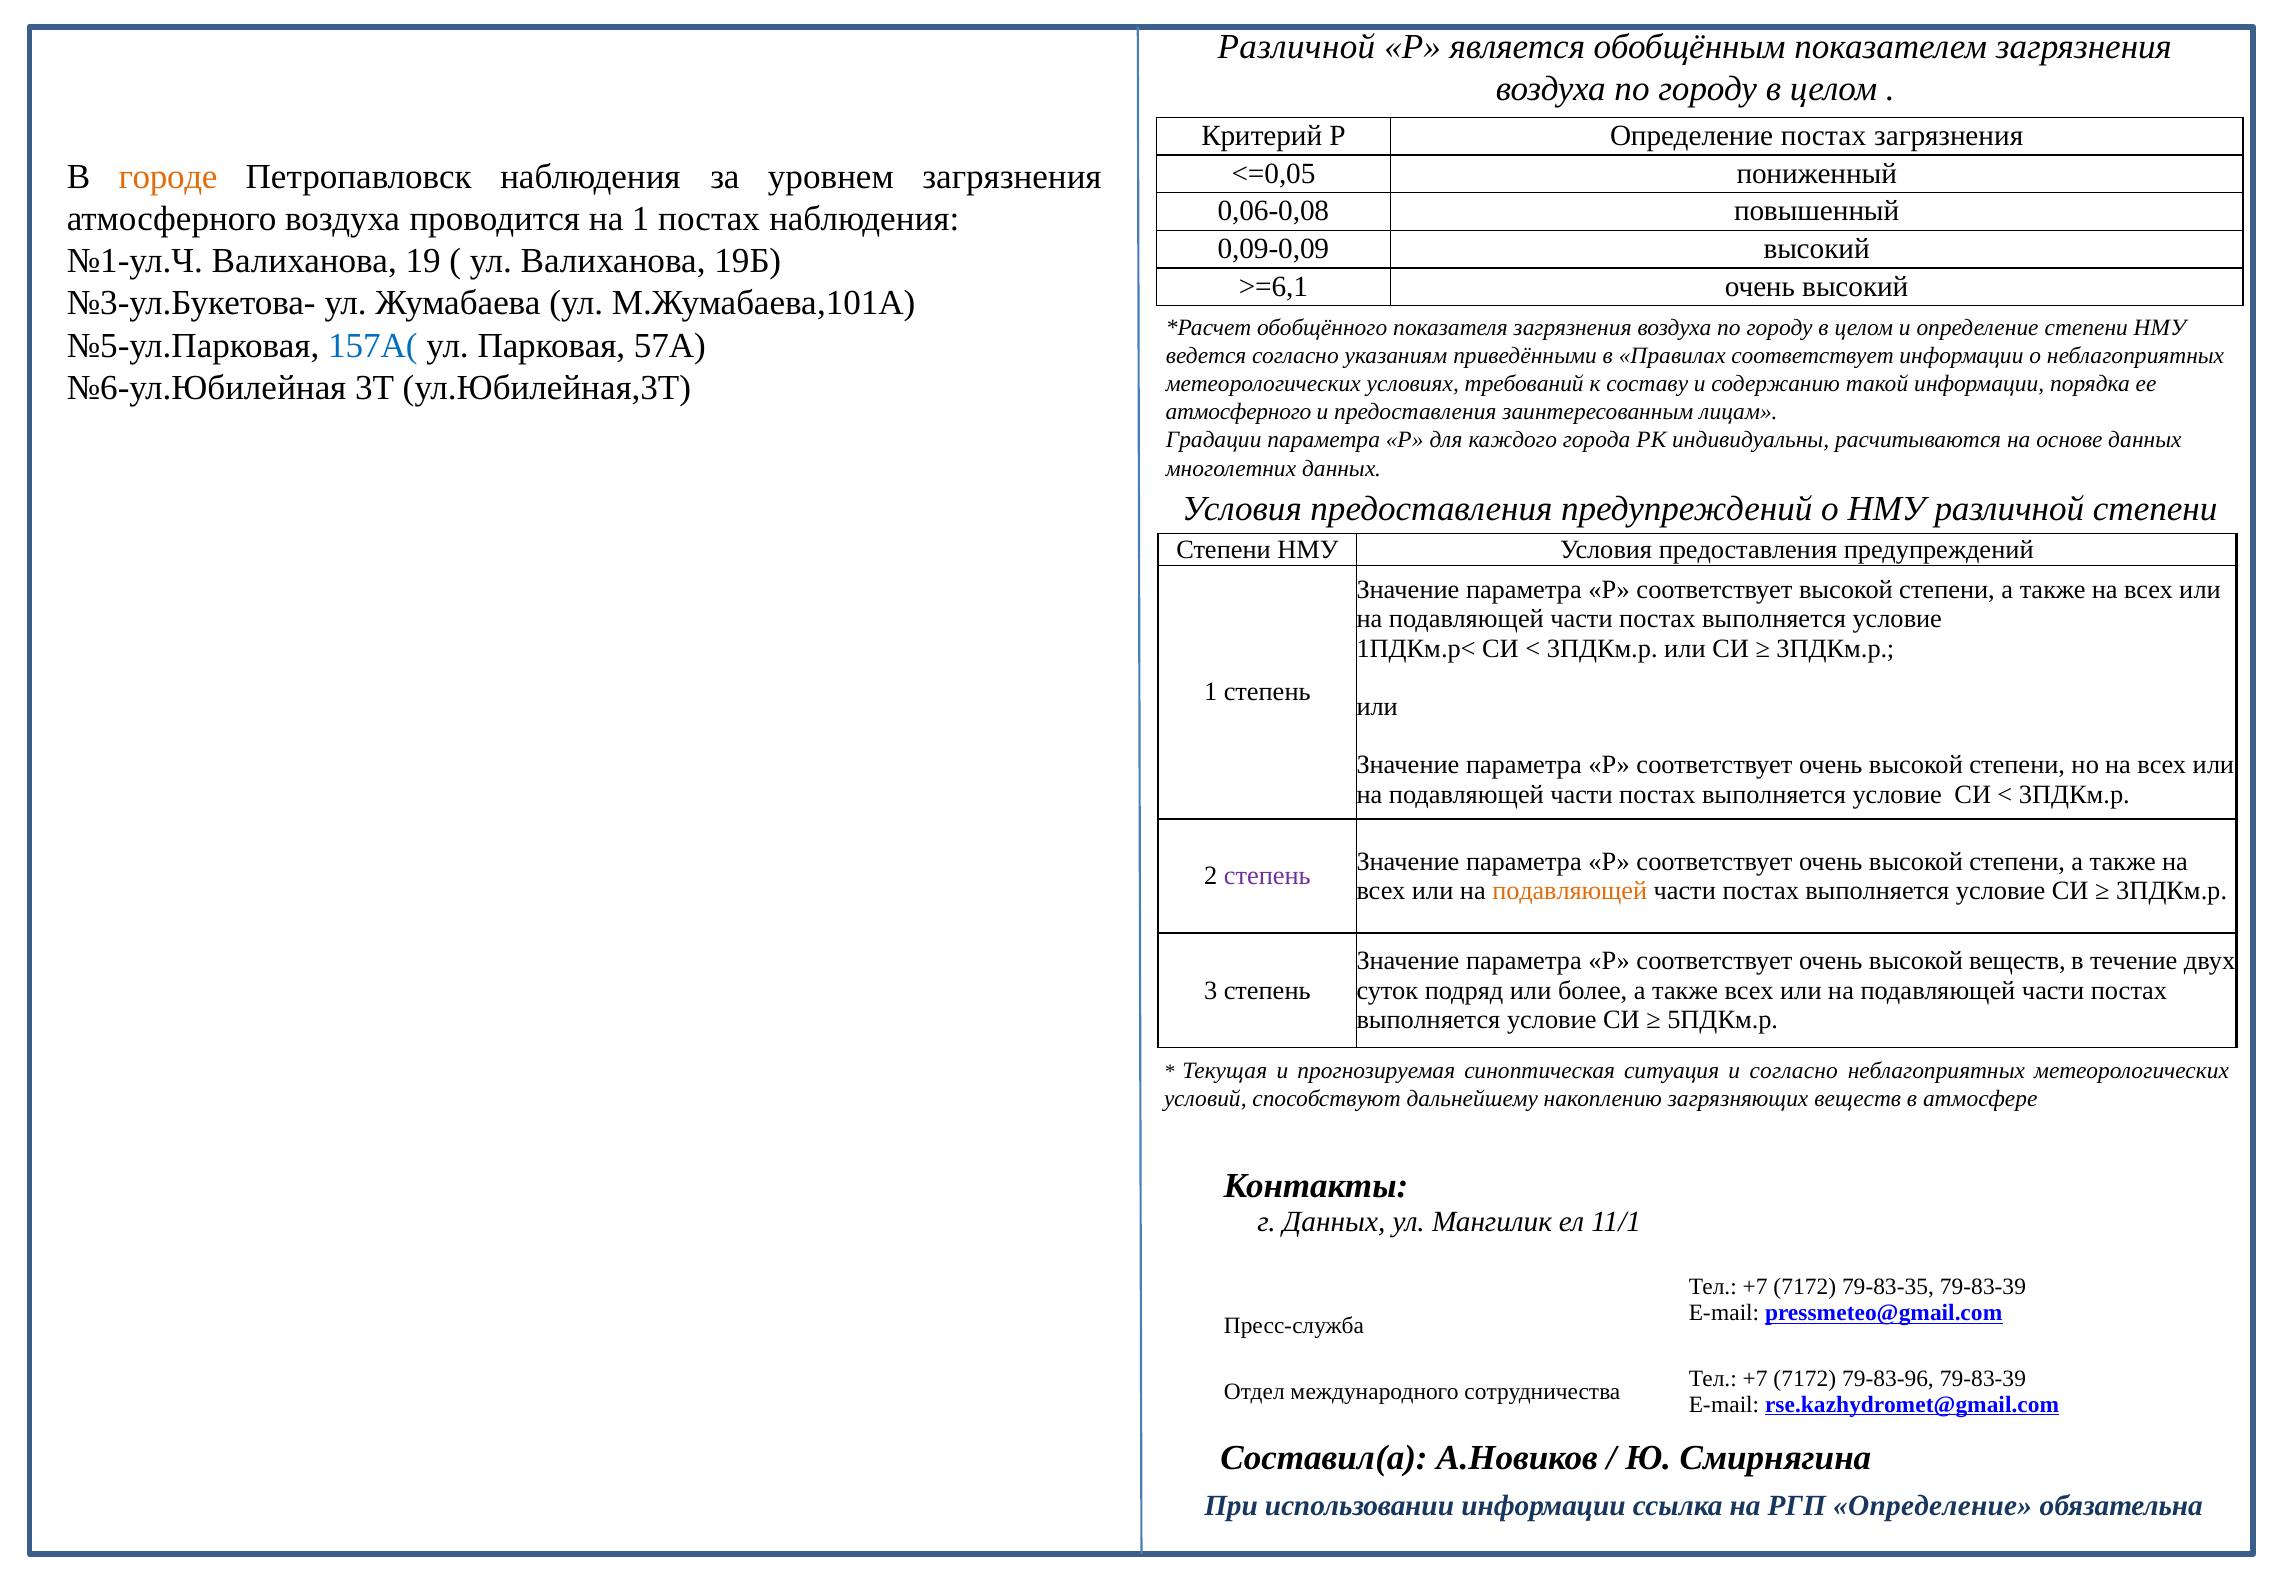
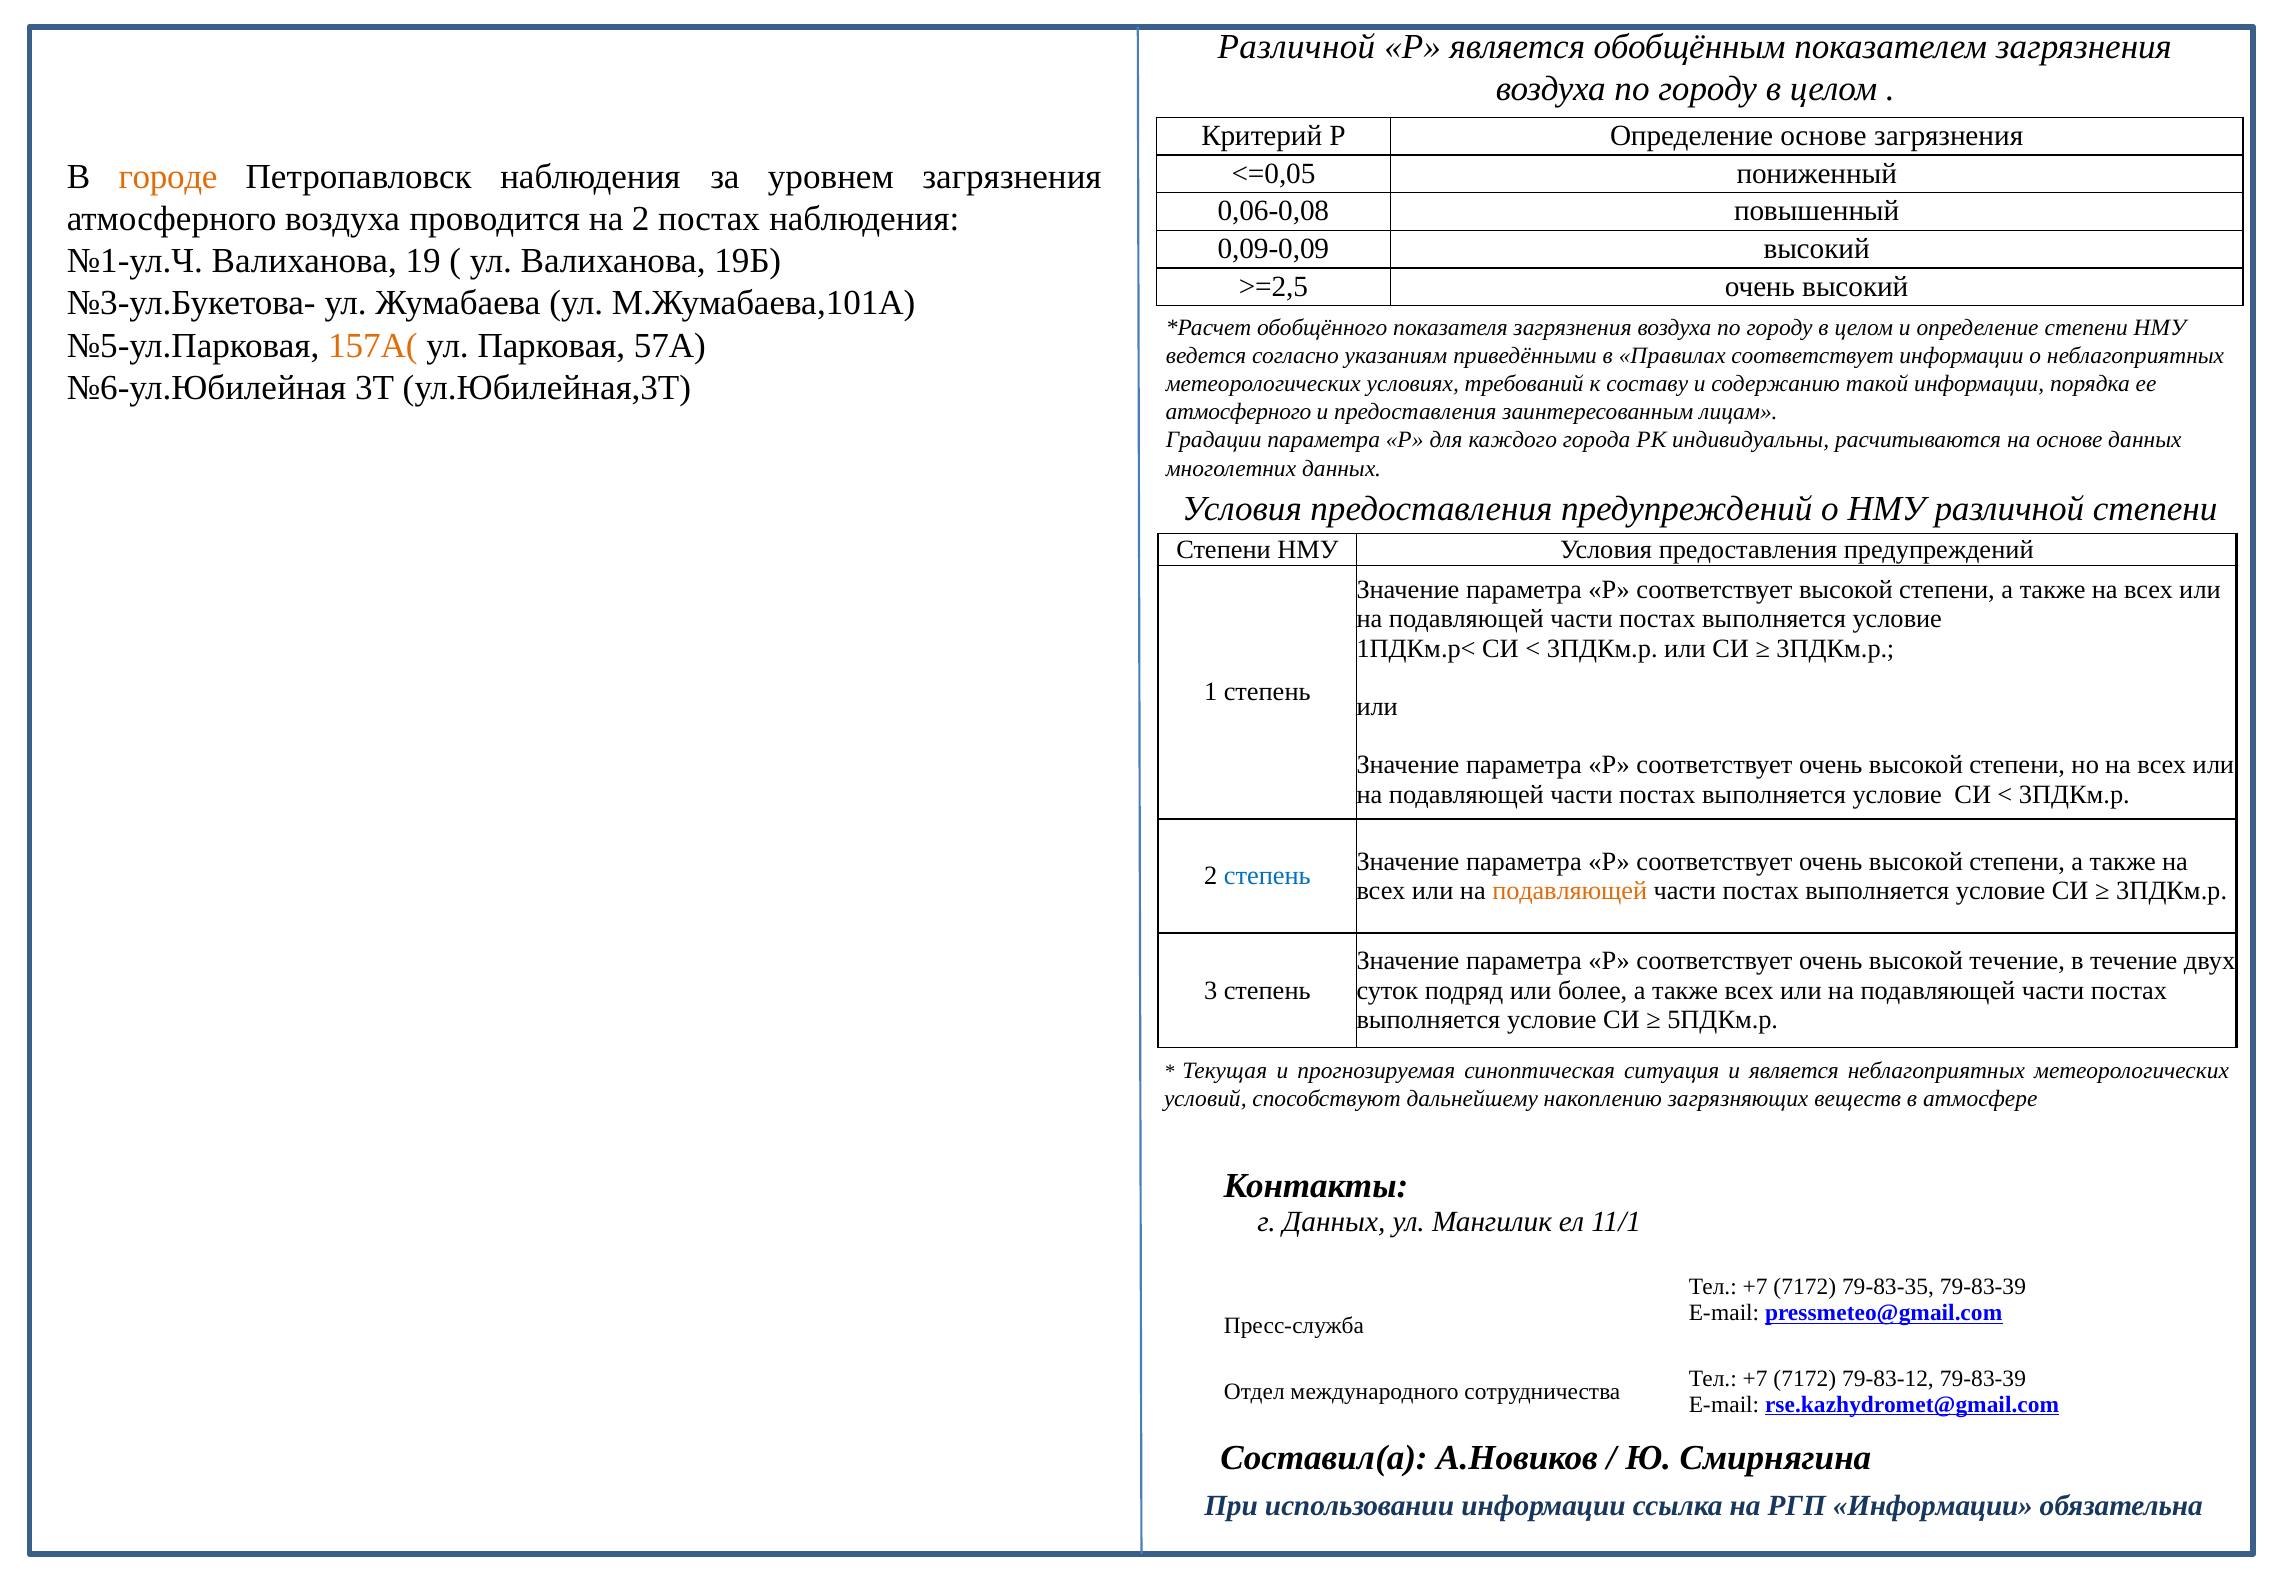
Определение постах: постах -> основе
на 1: 1 -> 2
>=6,1: >=6,1 -> >=2,5
157А( colour: blue -> orange
степень at (1267, 876) colour: purple -> blue
высокой веществ: веществ -> течение
и согласно: согласно -> является
79-83-96: 79-83-96 -> 79-83-12
РГП Определение: Определение -> Информации
